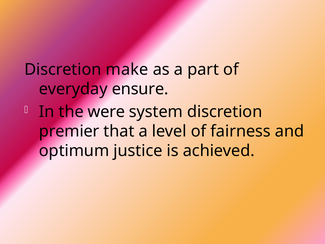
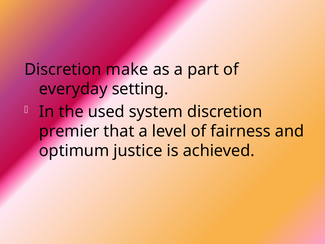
ensure: ensure -> setting
were: were -> used
